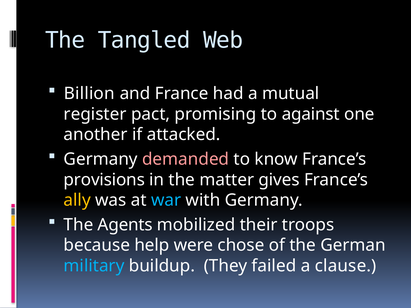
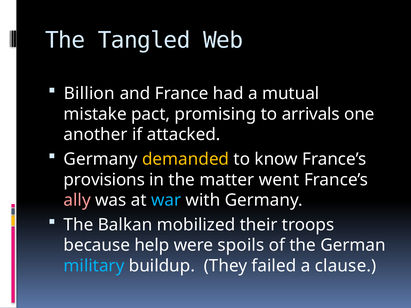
register: register -> mistake
against: against -> arrivals
demanded colour: pink -> yellow
gives: gives -> went
ally colour: yellow -> pink
Agents: Agents -> Balkan
chose: chose -> spoils
